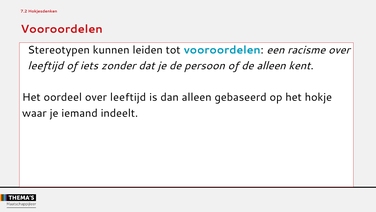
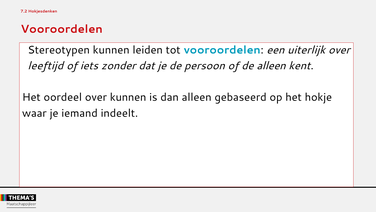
racisme: racisme -> uiterlijk
oordeel over leeftijd: leeftijd -> kunnen
